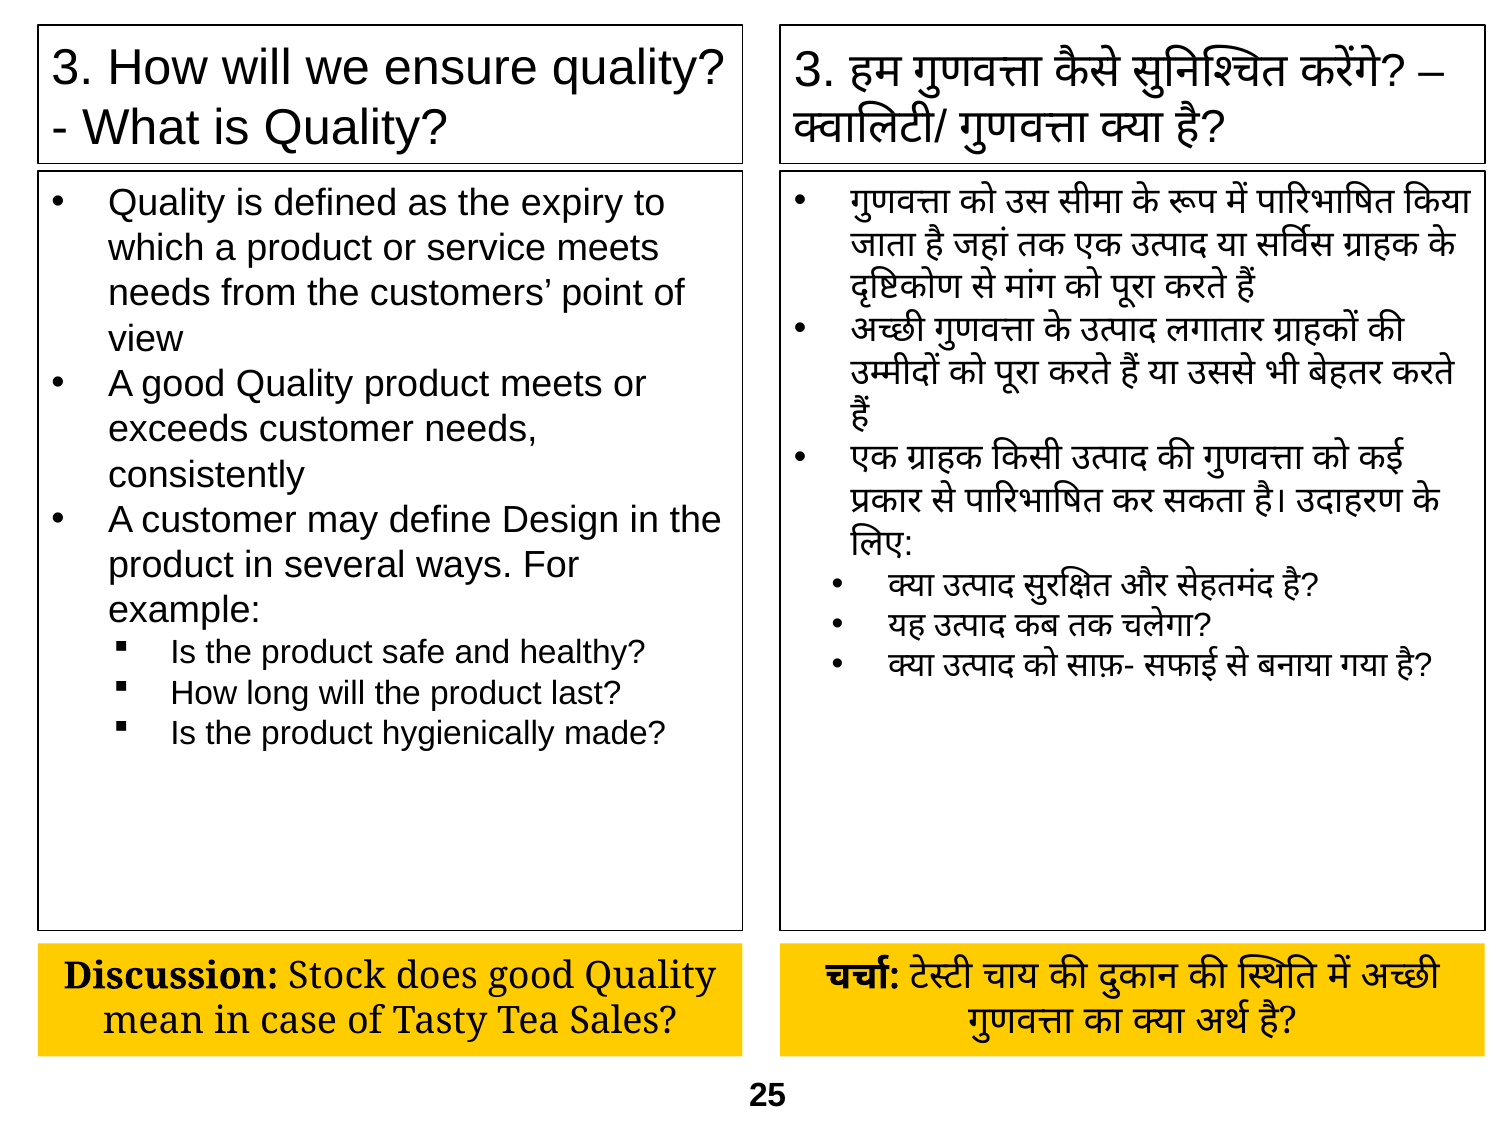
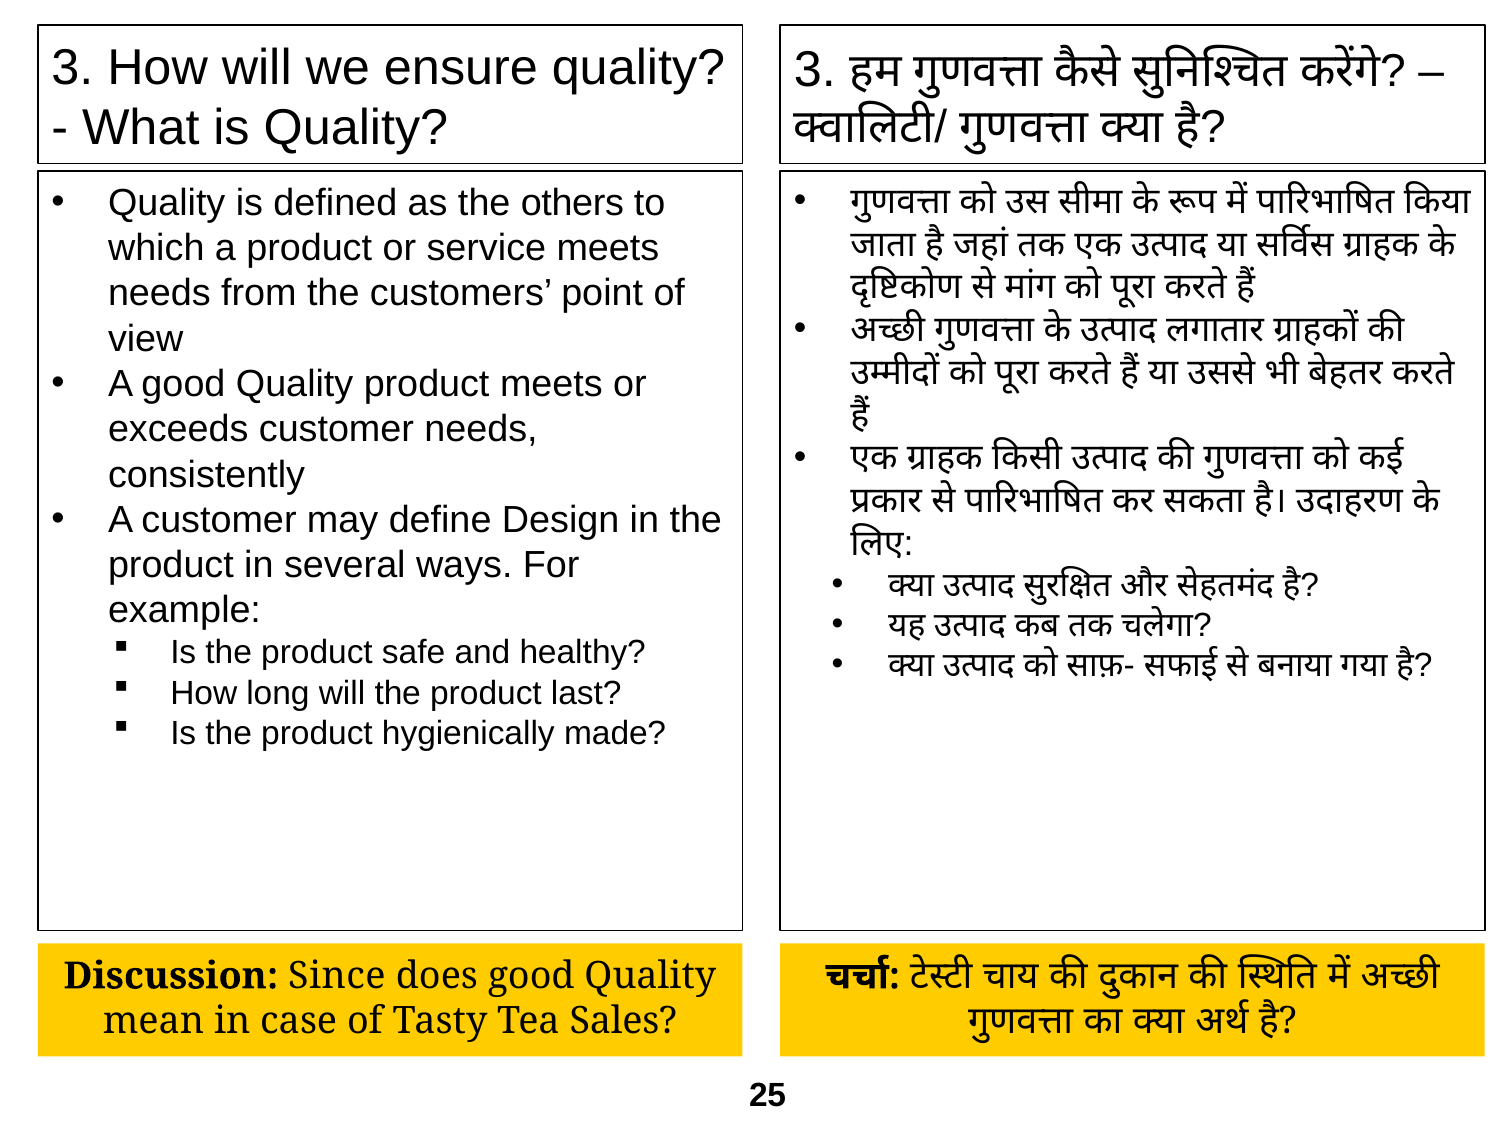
expiry: expiry -> others
Stock: Stock -> Since
